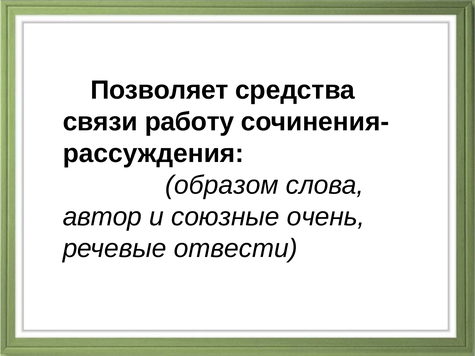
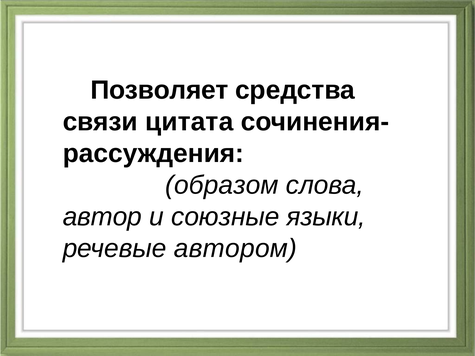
работу: работу -> цитата
очень: очень -> языки
отвести: отвести -> автором
